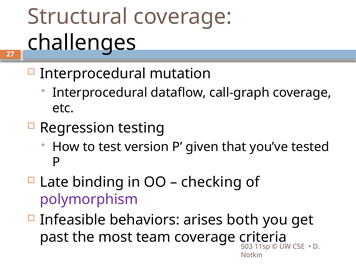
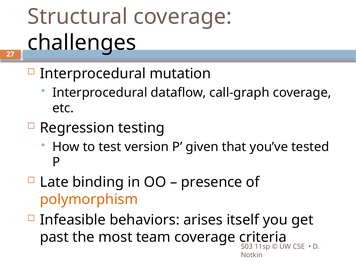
checking: checking -> presence
polymorphism colour: purple -> orange
both: both -> itself
